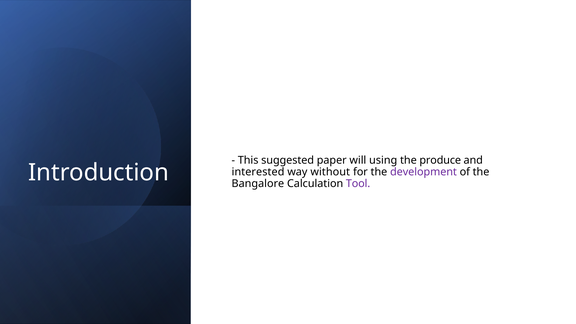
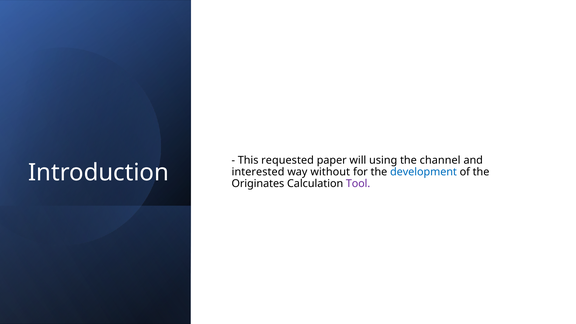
suggested: suggested -> requested
produce: produce -> channel
development colour: purple -> blue
Bangalore: Bangalore -> Originates
